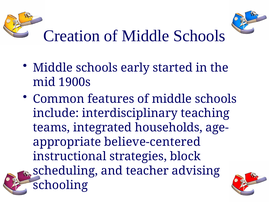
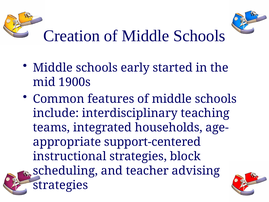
believe-centered: believe-centered -> support-centered
schooling at (60, 185): schooling -> strategies
